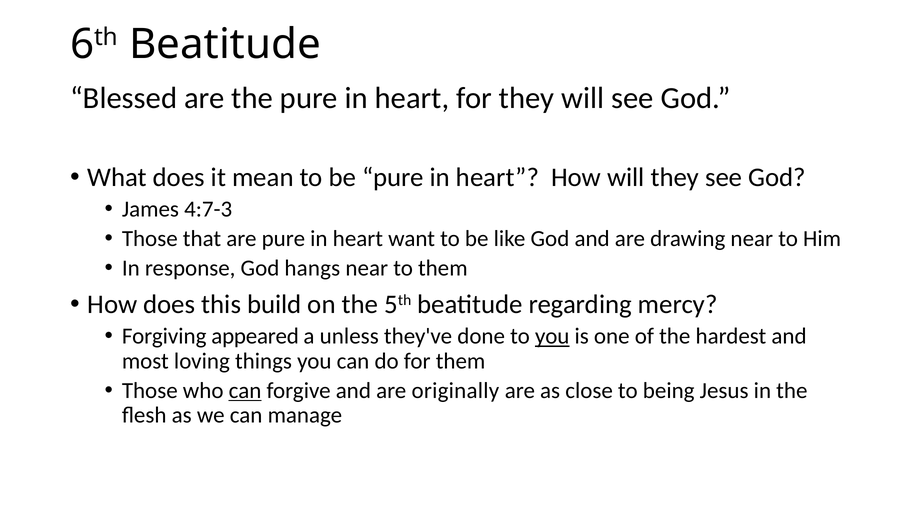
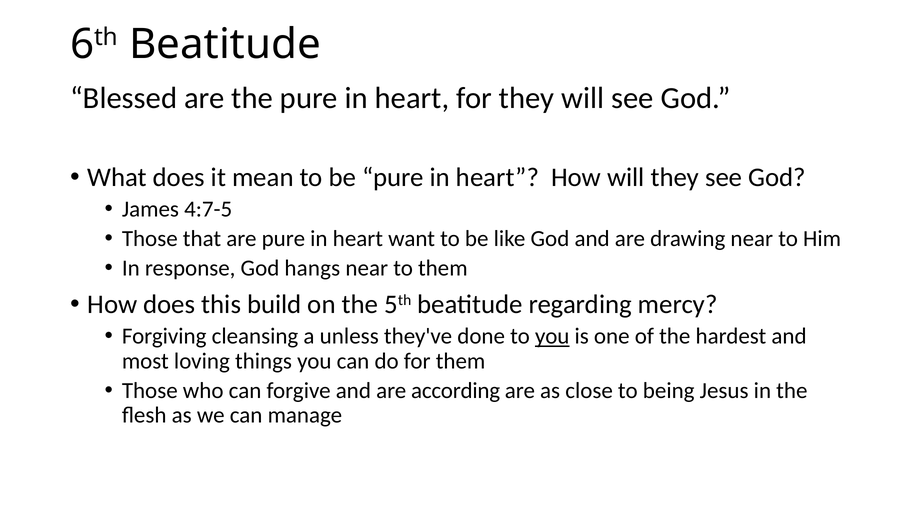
4:7-3: 4:7-3 -> 4:7-5
appeared: appeared -> cleansing
can at (245, 391) underline: present -> none
originally: originally -> according
